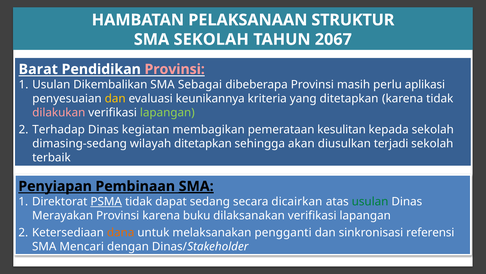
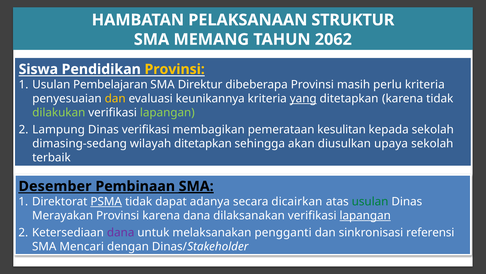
SMA SEKOLAH: SEKOLAH -> MEMANG
2067: 2067 -> 2062
Barat: Barat -> Siswa
Provinsi at (175, 69) colour: pink -> yellow
Dikembalikan: Dikembalikan -> Pembelajaran
Sebagai: Sebagai -> Direktur
perlu aplikasi: aplikasi -> kriteria
yang underline: none -> present
dilakukan colour: pink -> light green
Terhadap: Terhadap -> Lampung
Dinas kegiatan: kegiatan -> verifikasi
terjadi: terjadi -> upaya
Penyiapan: Penyiapan -> Desember
sedang: sedang -> adanya
karena buku: buku -> dana
lapangan at (365, 215) underline: none -> present
dana at (121, 232) colour: orange -> purple
